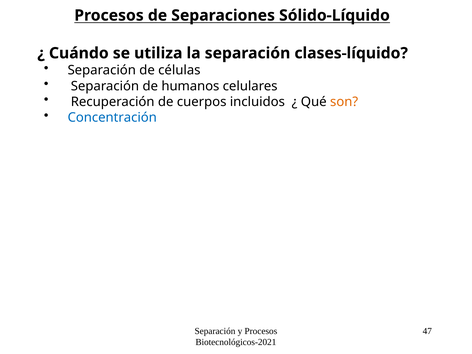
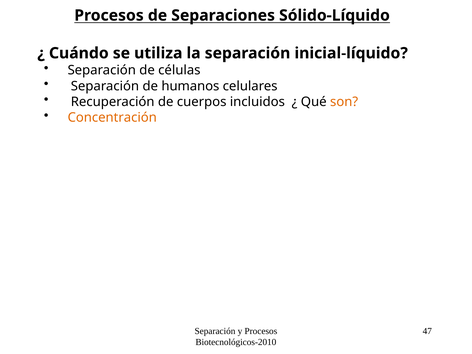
clases-líquido: clases-líquido -> inicial-líquido
Concentración colour: blue -> orange
Biotecnológicos-2021: Biotecnológicos-2021 -> Biotecnológicos-2010
